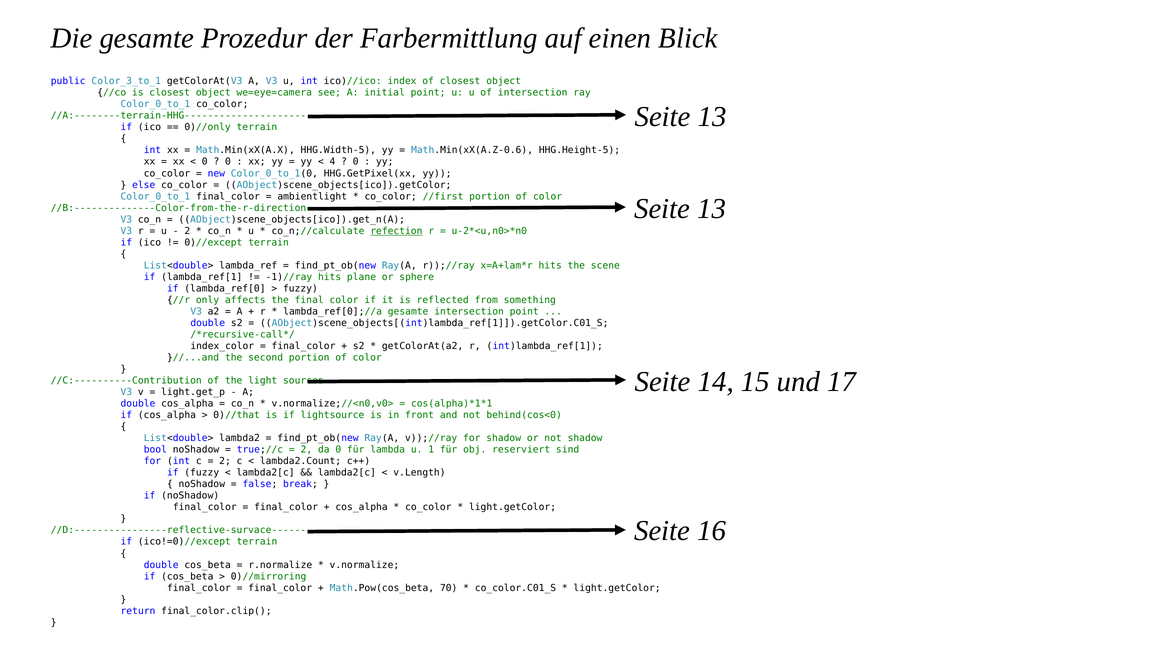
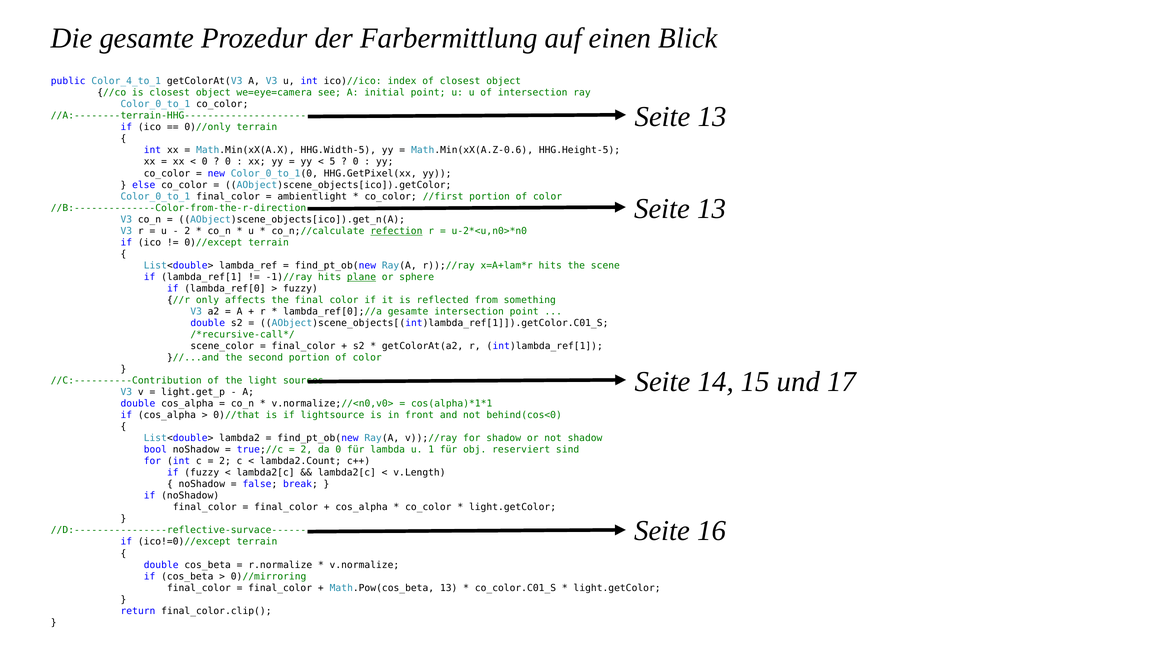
Color_3_to_1: Color_3_to_1 -> Color_4_to_1
4: 4 -> 5
plane underline: none -> present
index_color: index_color -> scene_color
Math.Pow(cos_beta 70: 70 -> 13
